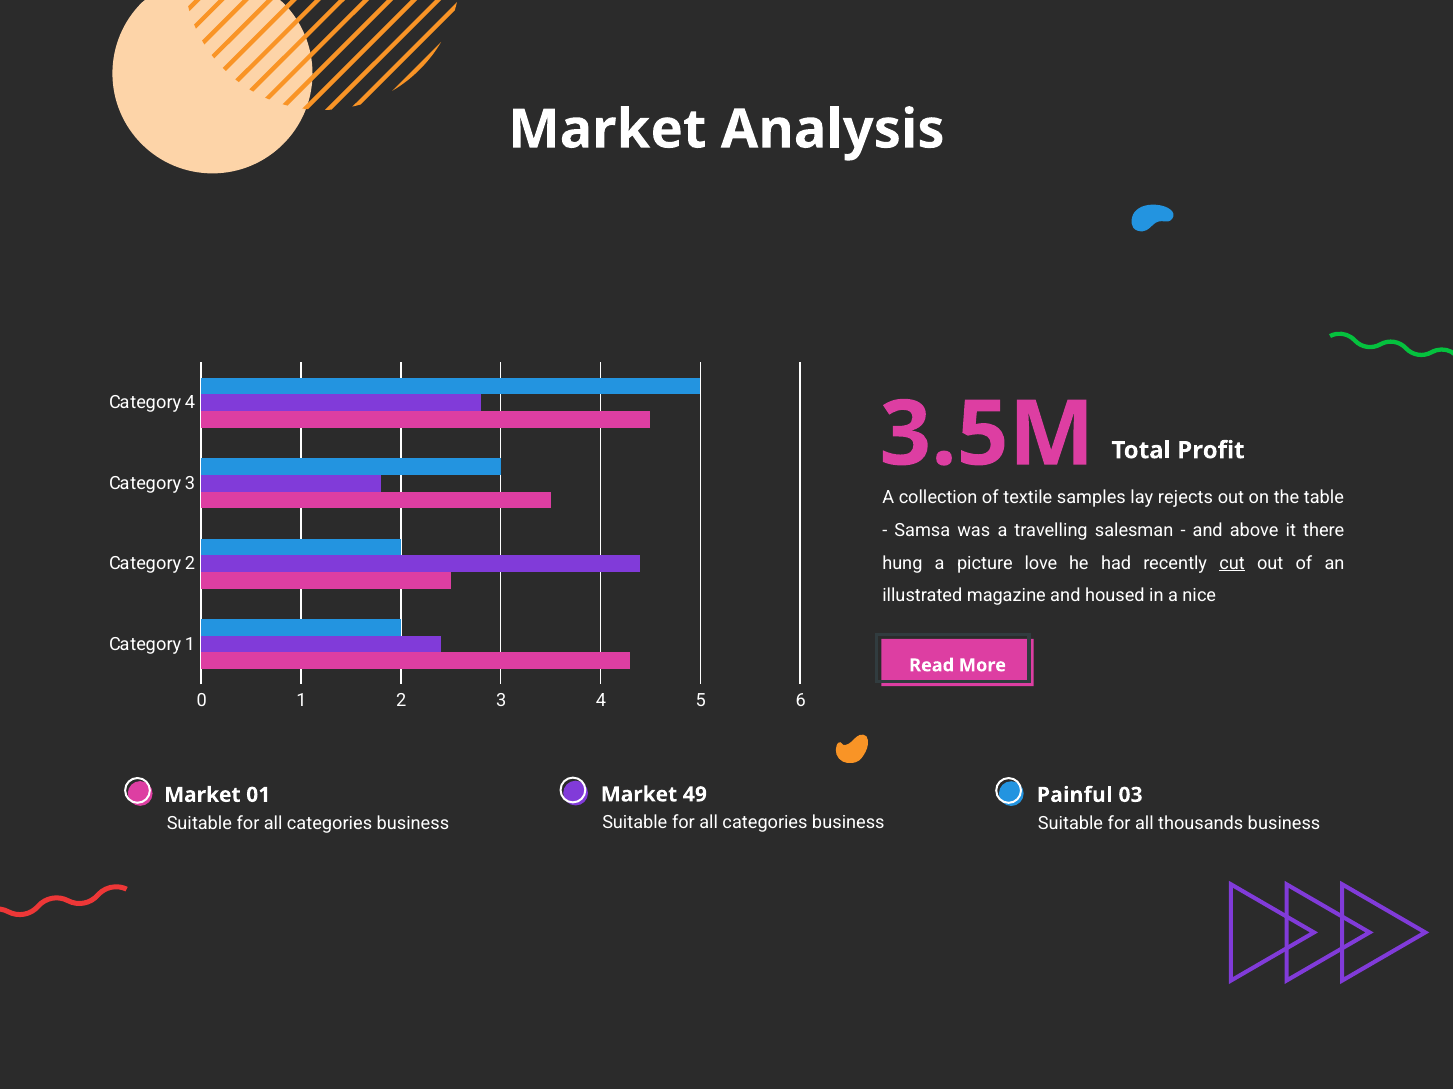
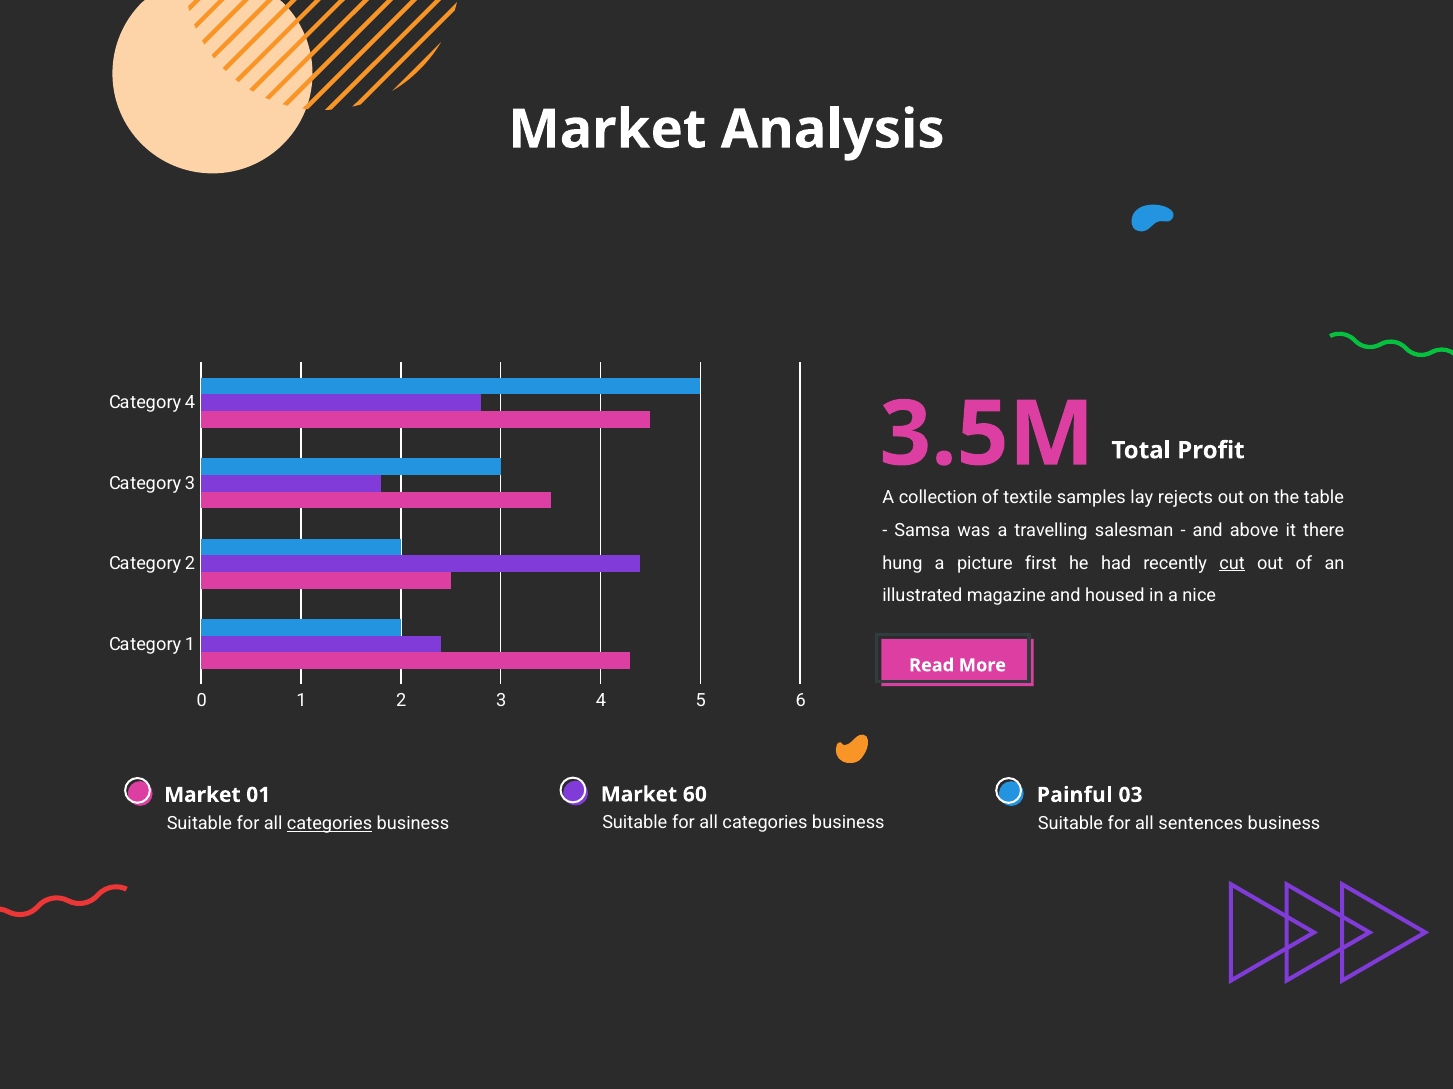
love: love -> first
49: 49 -> 60
categories at (330, 824) underline: none -> present
thousands: thousands -> sentences
